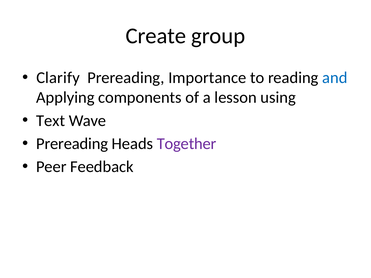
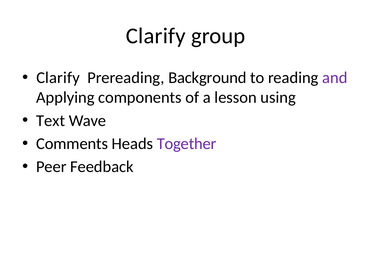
Create at (156, 36): Create -> Clarify
Importance: Importance -> Background
and colour: blue -> purple
Prereading at (72, 144): Prereading -> Comments
